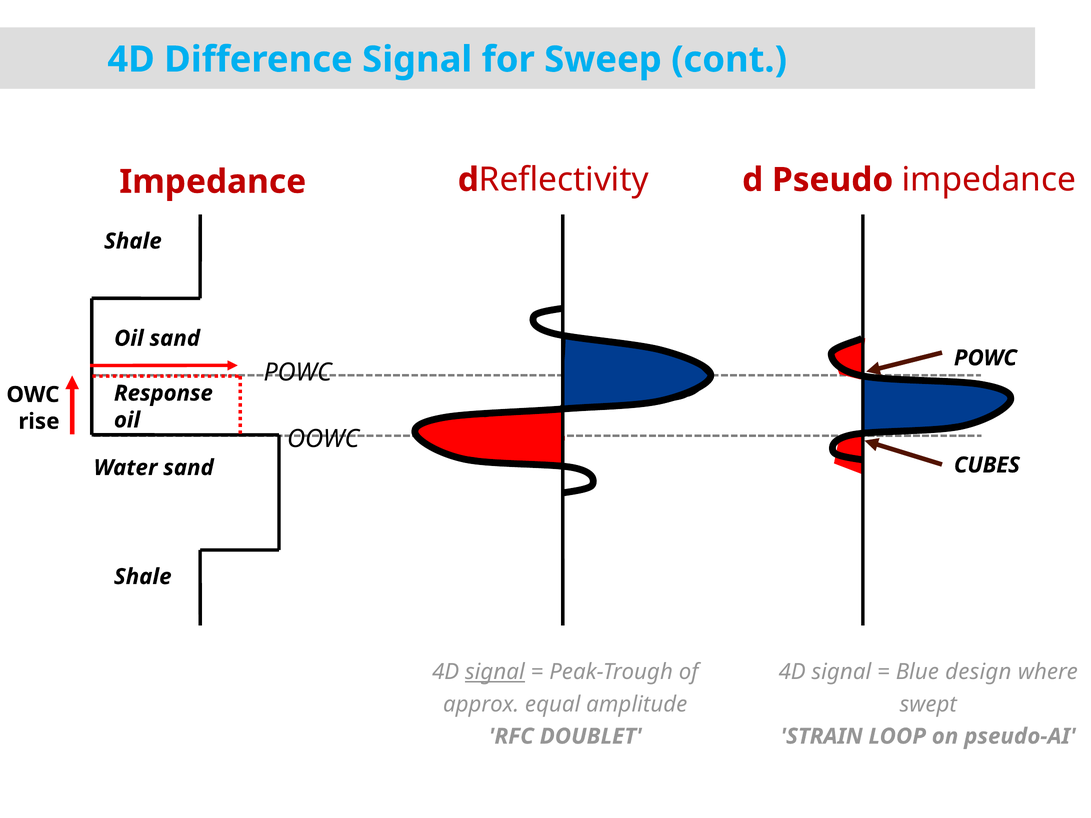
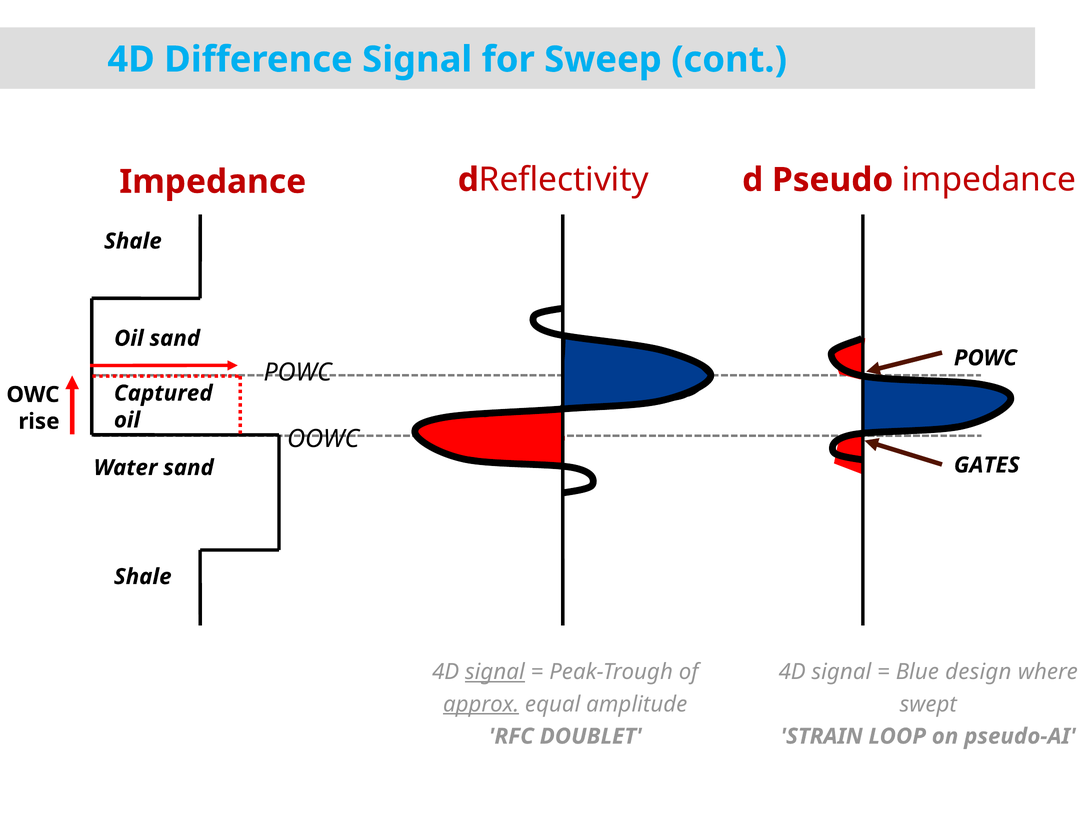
Response: Response -> Captured
CUBES: CUBES -> GATES
approx underline: none -> present
